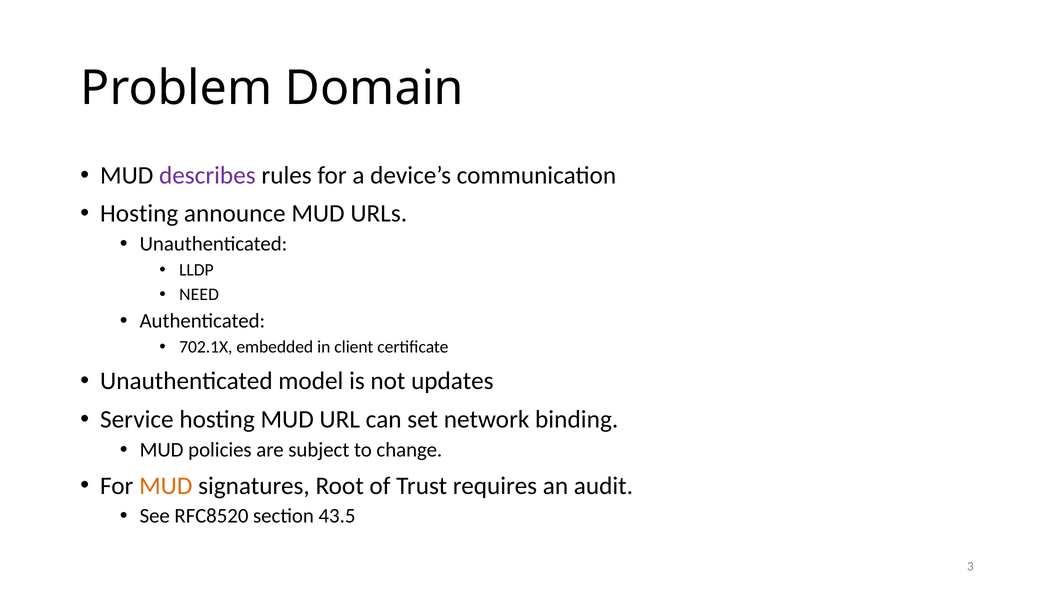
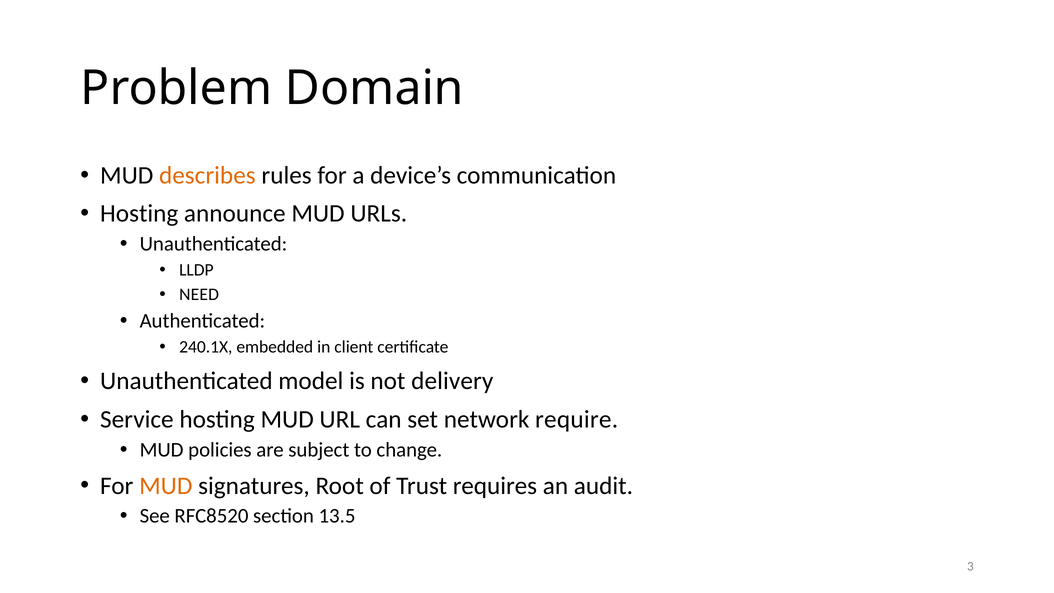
describes colour: purple -> orange
702.1X: 702.1X -> 240.1X
updates: updates -> delivery
binding: binding -> require
43.5: 43.5 -> 13.5
